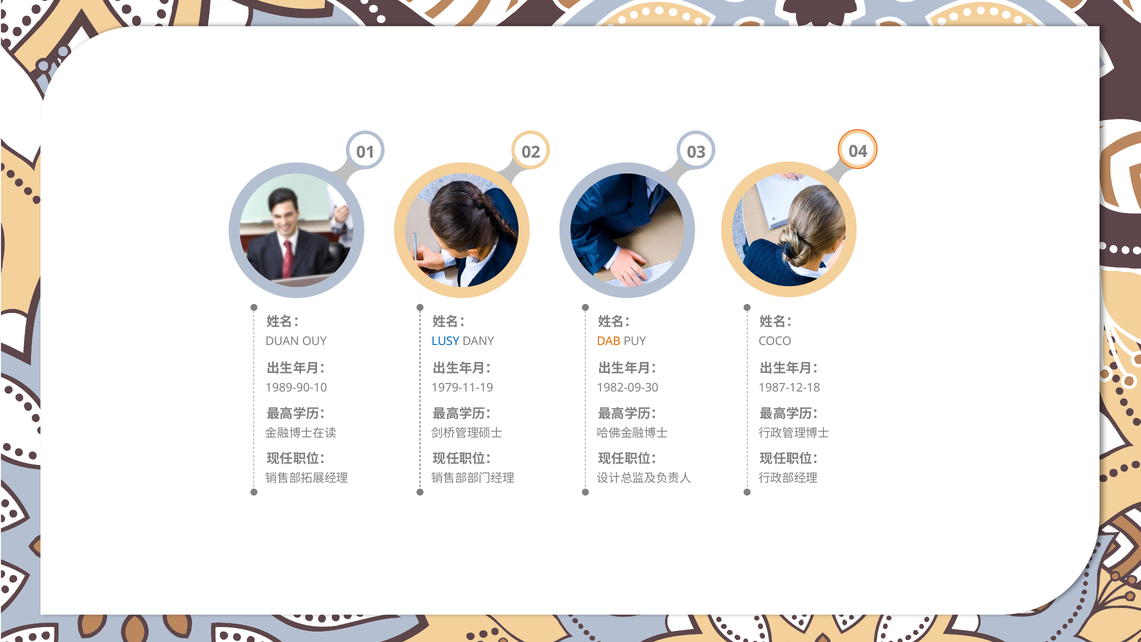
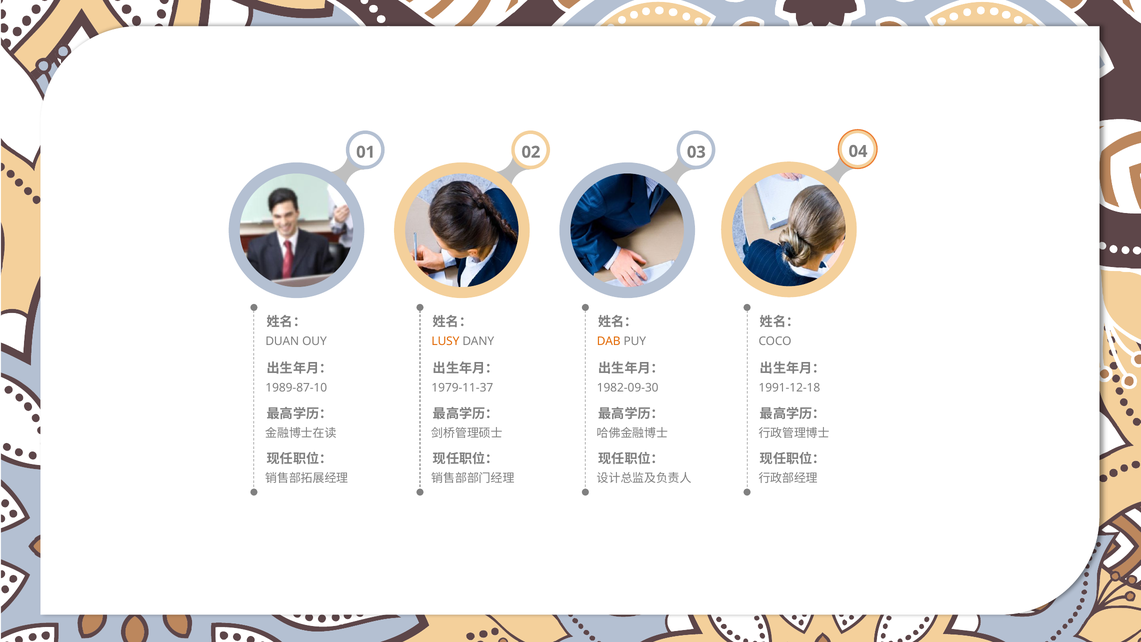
LUSY colour: blue -> orange
1989-90-10: 1989-90-10 -> 1989-87-10
1979-11-19: 1979-11-19 -> 1979-11-37
1987-12-18: 1987-12-18 -> 1991-12-18
